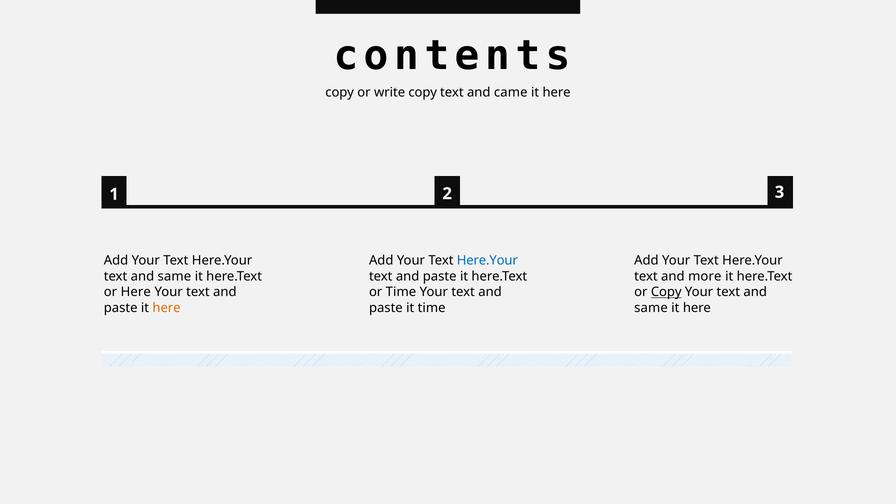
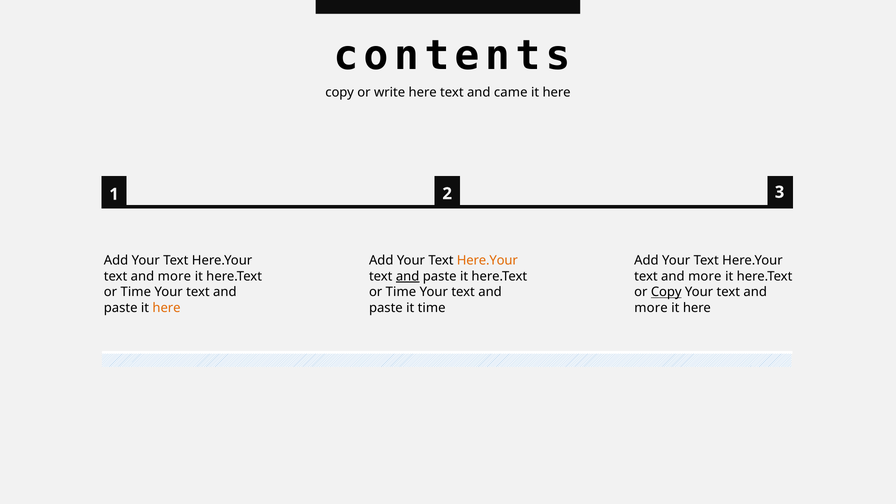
write copy: copy -> here
Here.Your at (487, 261) colour: blue -> orange
same at (174, 276): same -> more
and at (408, 276) underline: none -> present
Here at (136, 292): Here -> Time
same at (651, 308): same -> more
